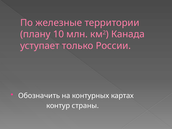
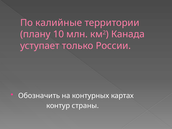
железные: железные -> калийные
